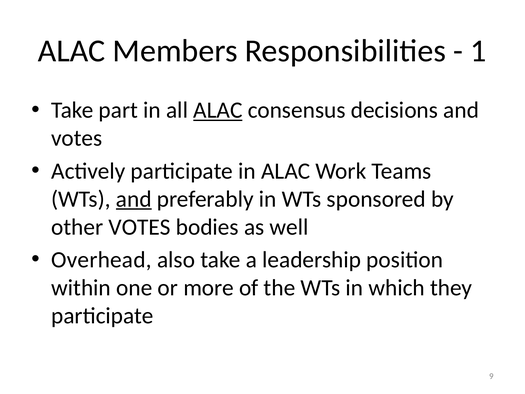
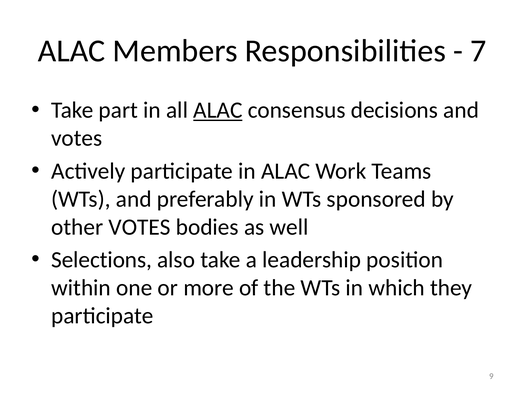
1: 1 -> 7
and at (134, 199) underline: present -> none
Overhead: Overhead -> Selections
